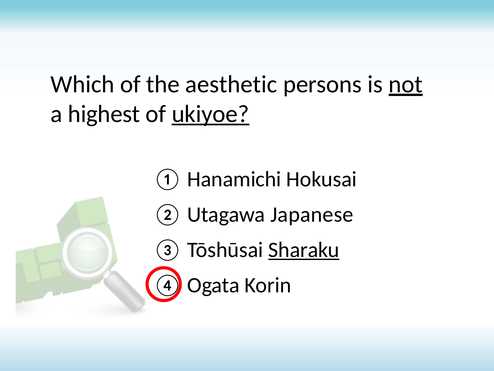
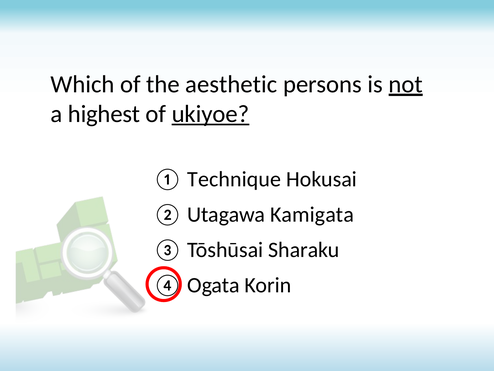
Hanamichi: Hanamichi -> Technique
Japanese: Japanese -> Kamigata
Sharaku underline: present -> none
